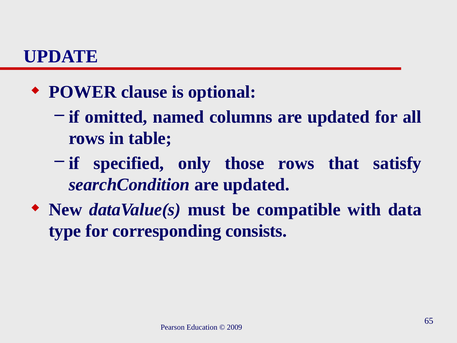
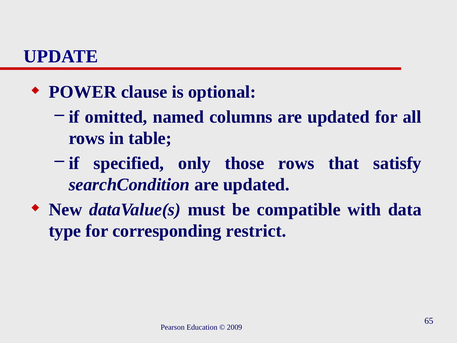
consists: consists -> restrict
